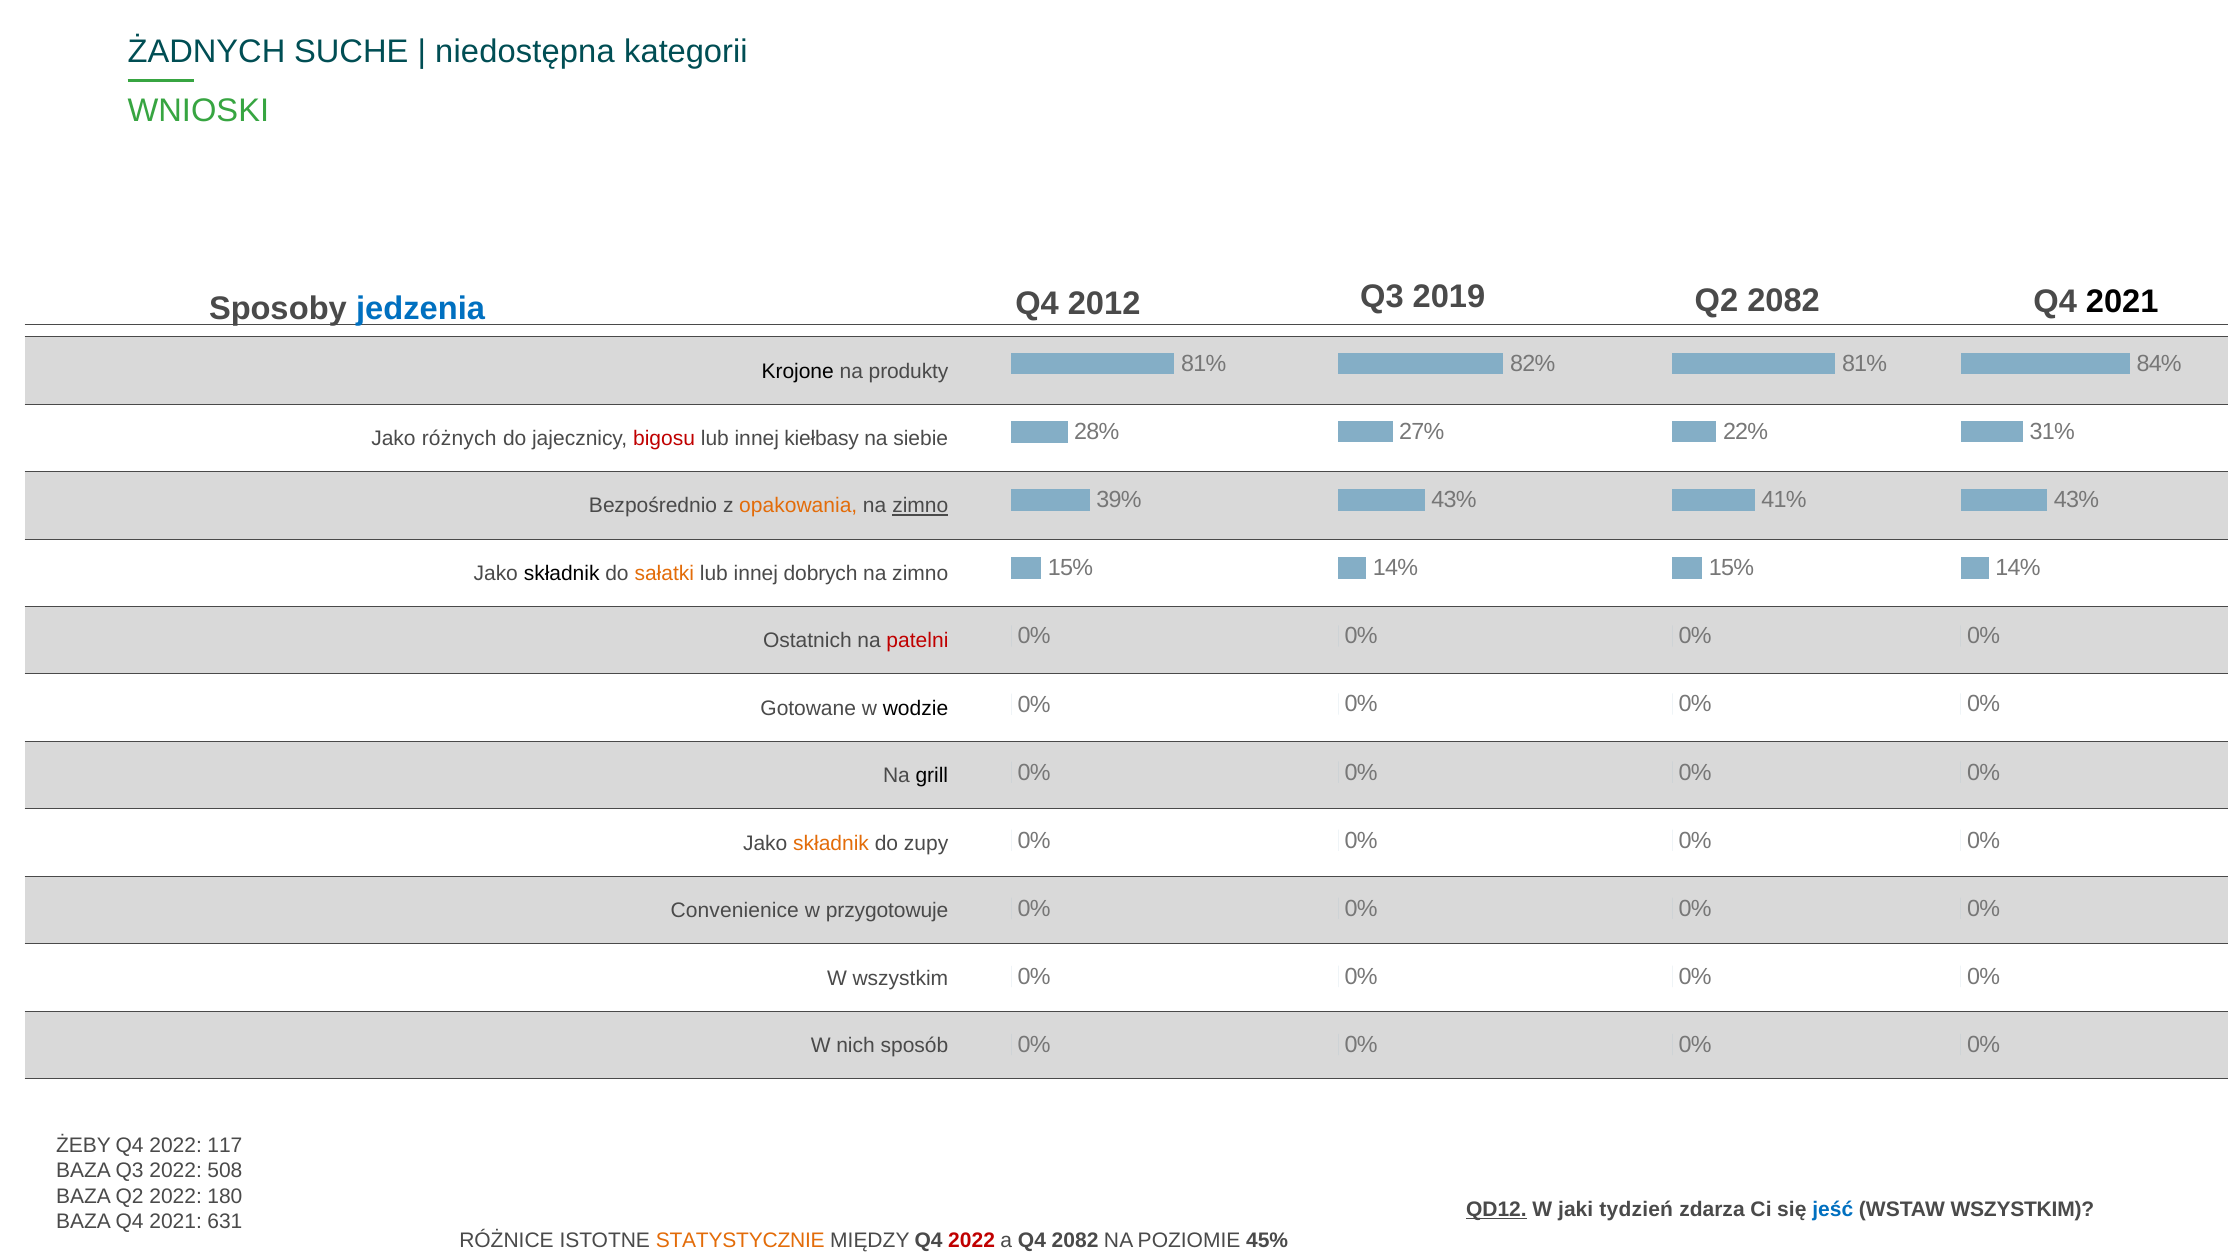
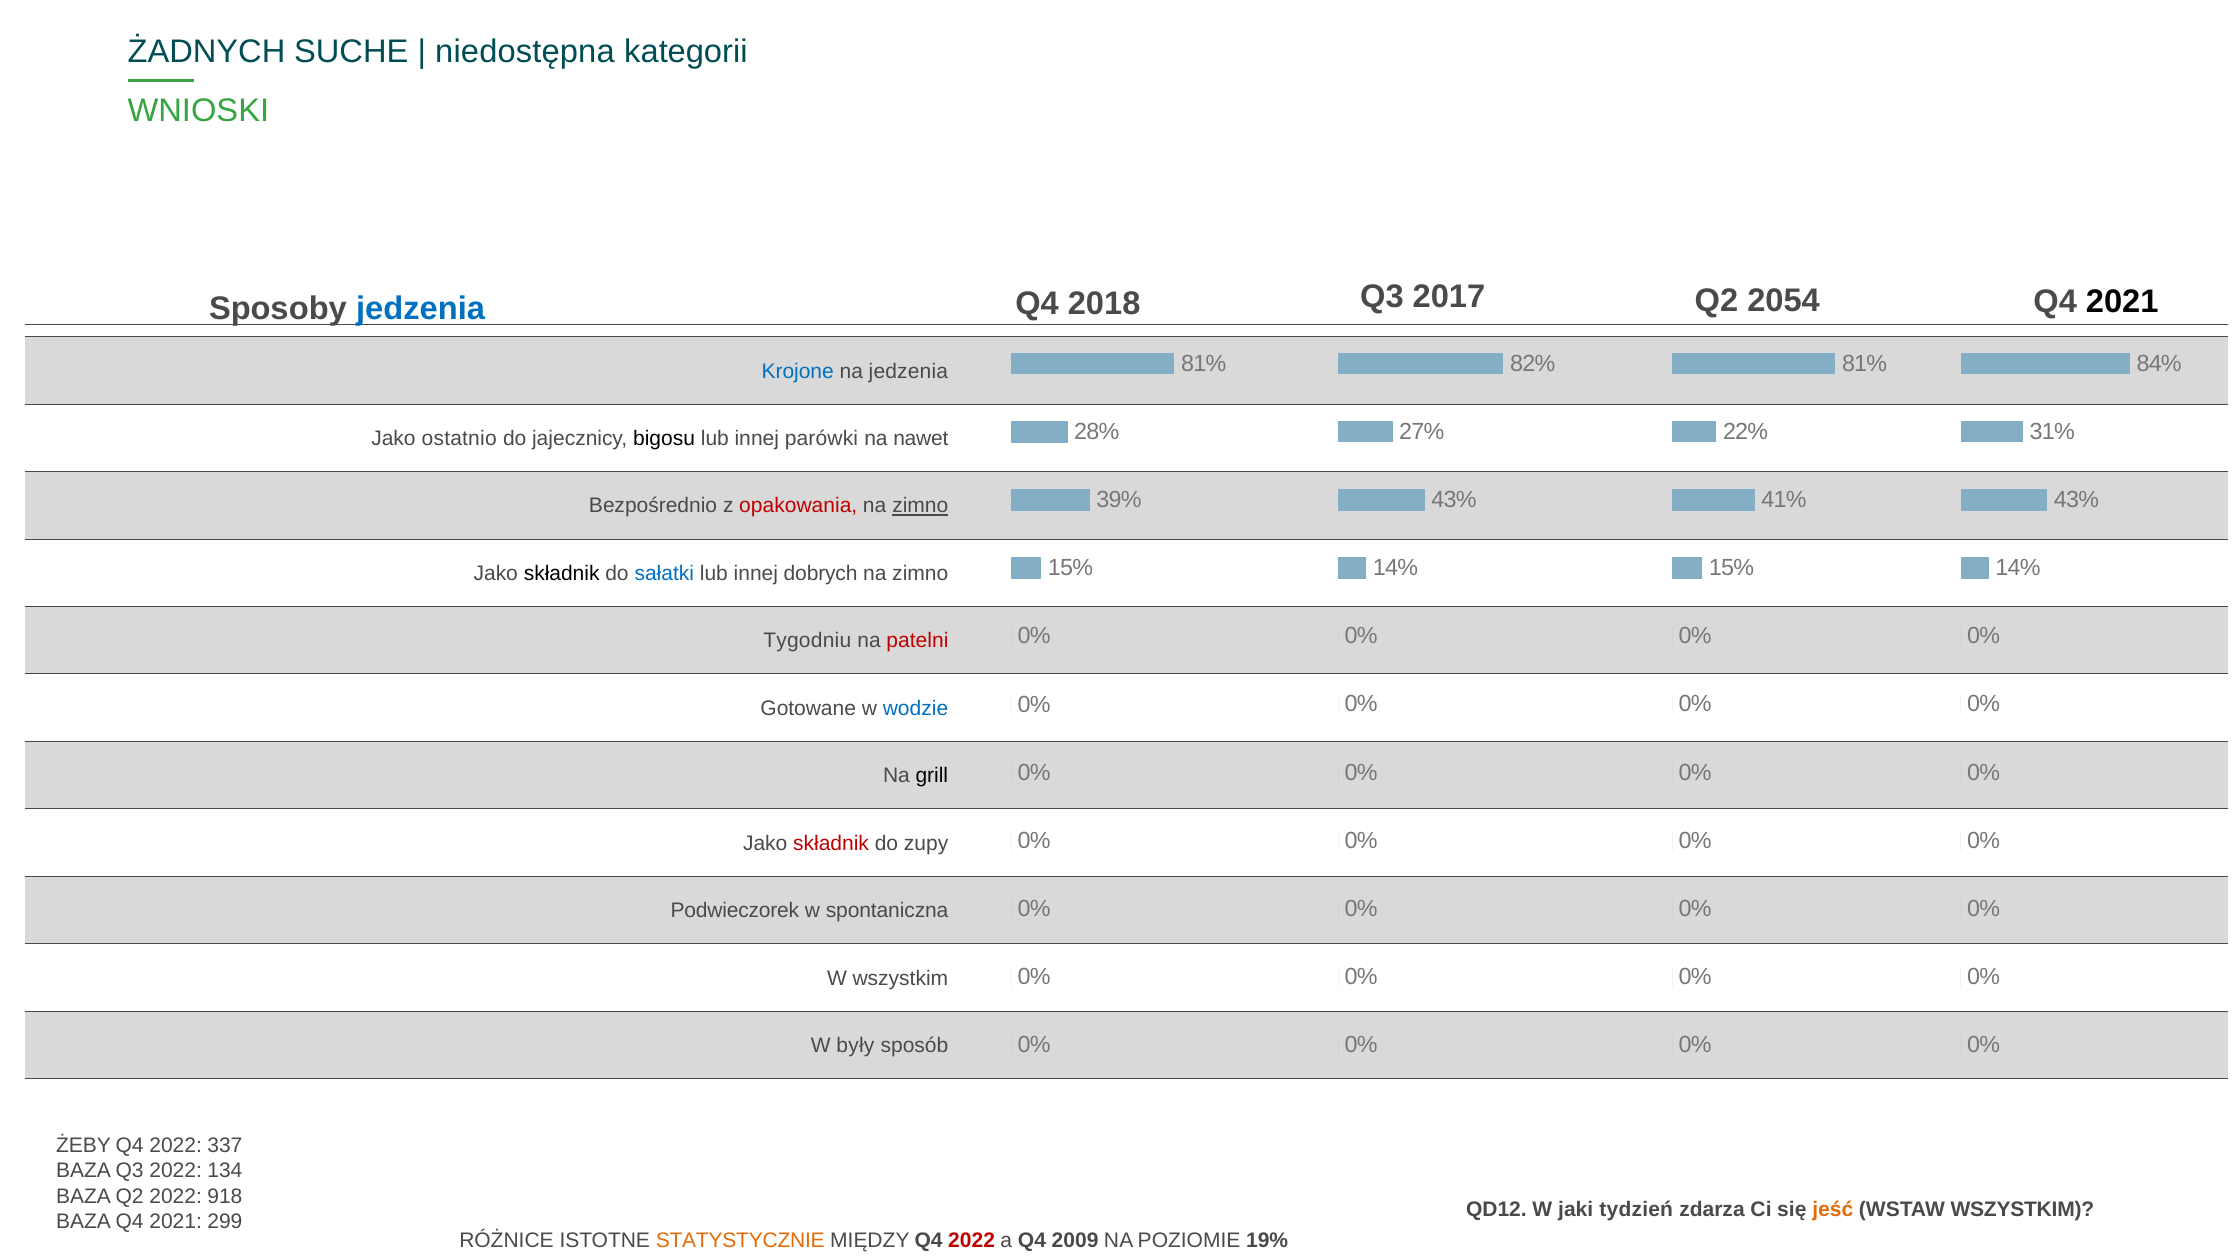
2019: 2019 -> 2017
Q2 2082: 2082 -> 2054
2012: 2012 -> 2018
Krojone colour: black -> blue
na produkty: produkty -> jedzenia
różnych: różnych -> ostatnio
bigosu colour: red -> black
kiełbasy: kiełbasy -> parówki
siebie: siebie -> nawet
opakowania colour: orange -> red
sałatki colour: orange -> blue
Ostatnich: Ostatnich -> Tygodniu
wodzie colour: black -> blue
składnik at (831, 843) colour: orange -> red
Convenienice: Convenienice -> Podwieczorek
przygotowuje: przygotowuje -> spontaniczna
nich: nich -> były
117: 117 -> 337
508: 508 -> 134
180: 180 -> 918
QD12 underline: present -> none
jeść colour: blue -> orange
631: 631 -> 299
Q4 2082: 2082 -> 2009
45%: 45% -> 19%
